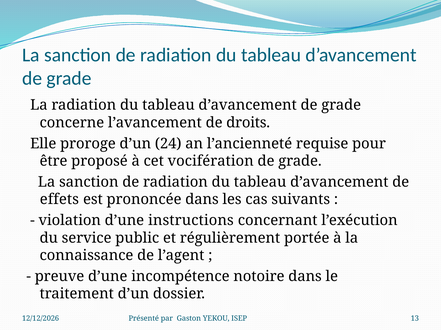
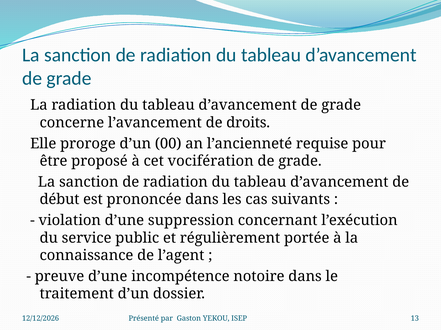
24: 24 -> 00
effets: effets -> début
instructions: instructions -> suppression
